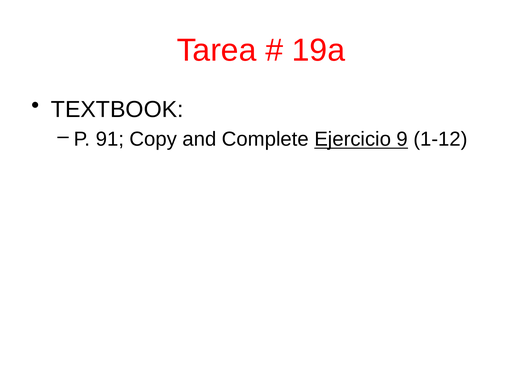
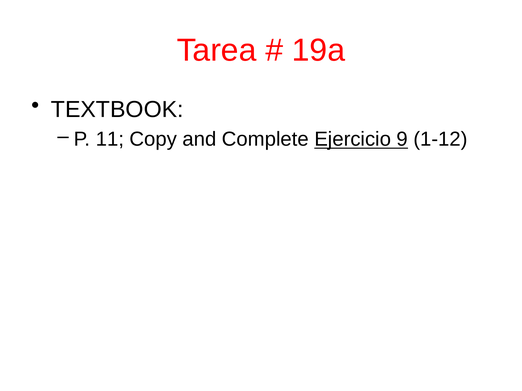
91: 91 -> 11
